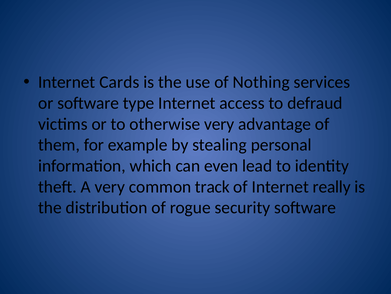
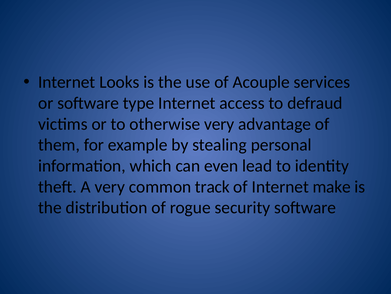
Cards: Cards -> Looks
Nothing: Nothing -> Acouple
really: really -> make
